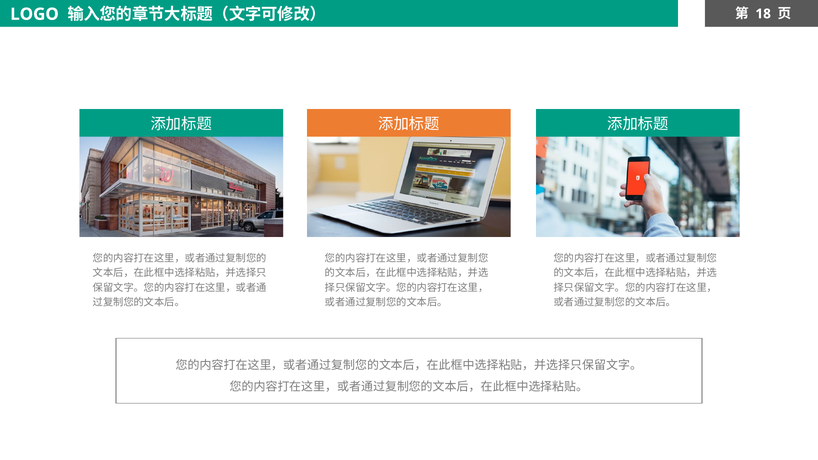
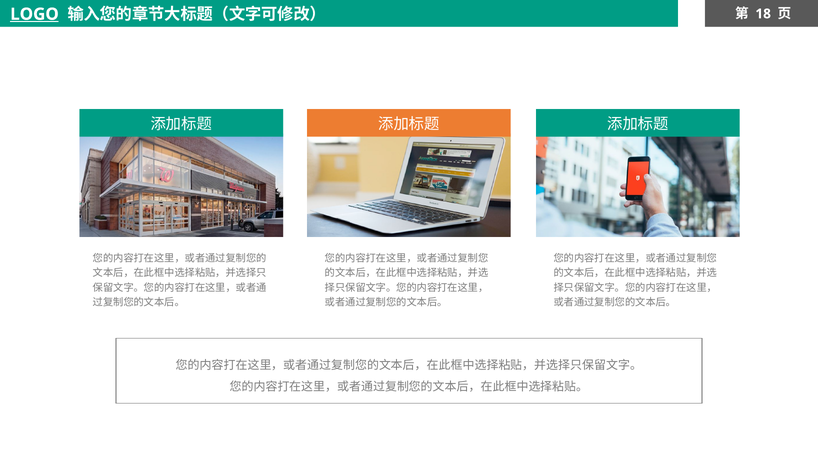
LOGO underline: none -> present
